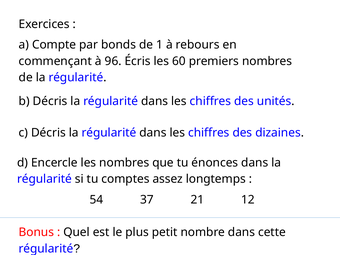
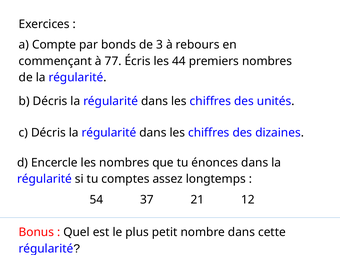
1: 1 -> 3
96: 96 -> 77
60: 60 -> 44
